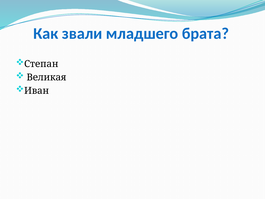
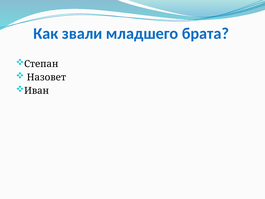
Великая: Великая -> Назовет
